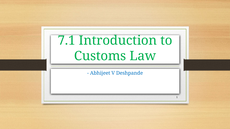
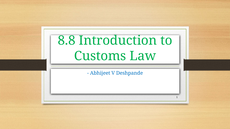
7.1: 7.1 -> 8.8
